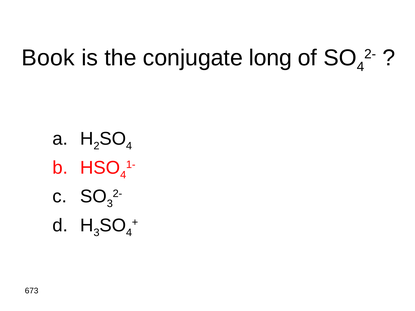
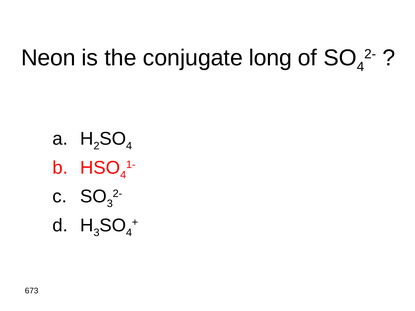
Book: Book -> Neon
